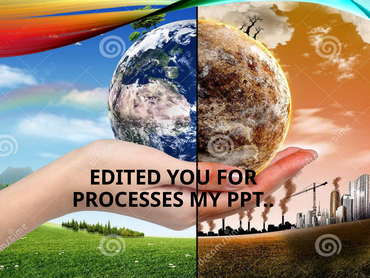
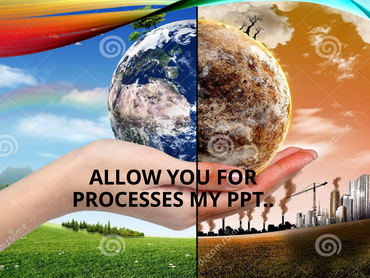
EDITED: EDITED -> ALLOW
